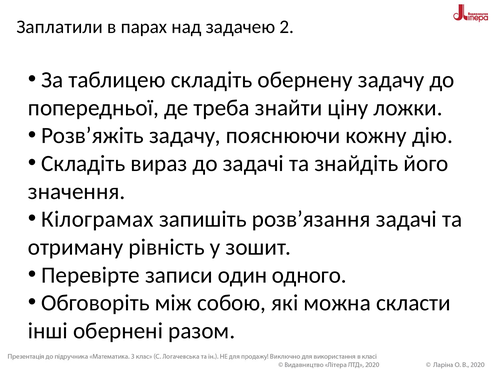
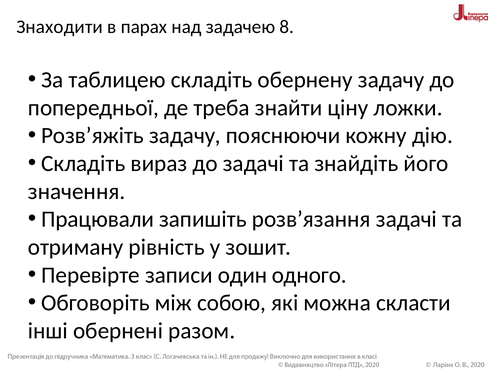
Заплатили: Заплатили -> Знаходити
2: 2 -> 8
Кілограмах: Кілограмах -> Працювали
